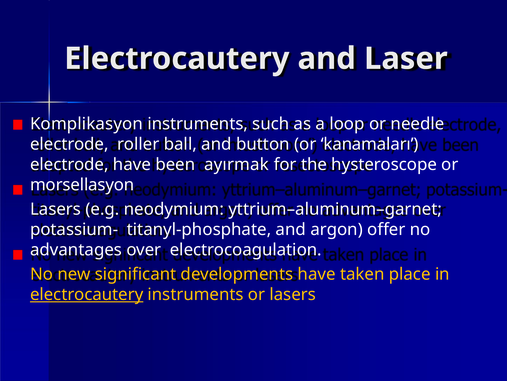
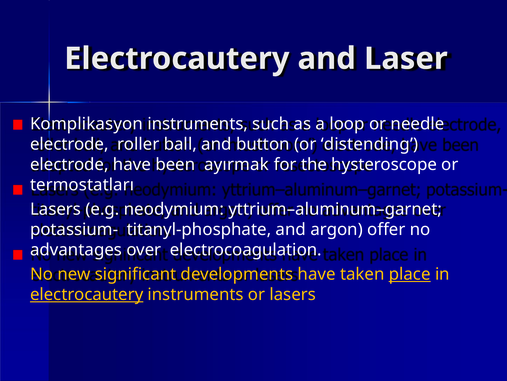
kanamaları: kanamaları -> distending
morsellasyon: morsellasyon -> termostatları
place underline: none -> present
